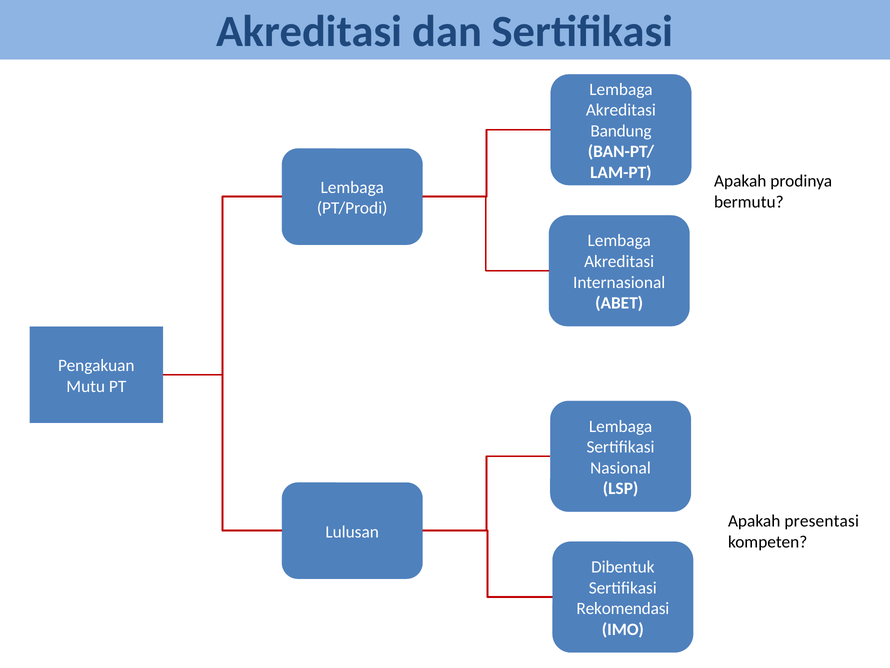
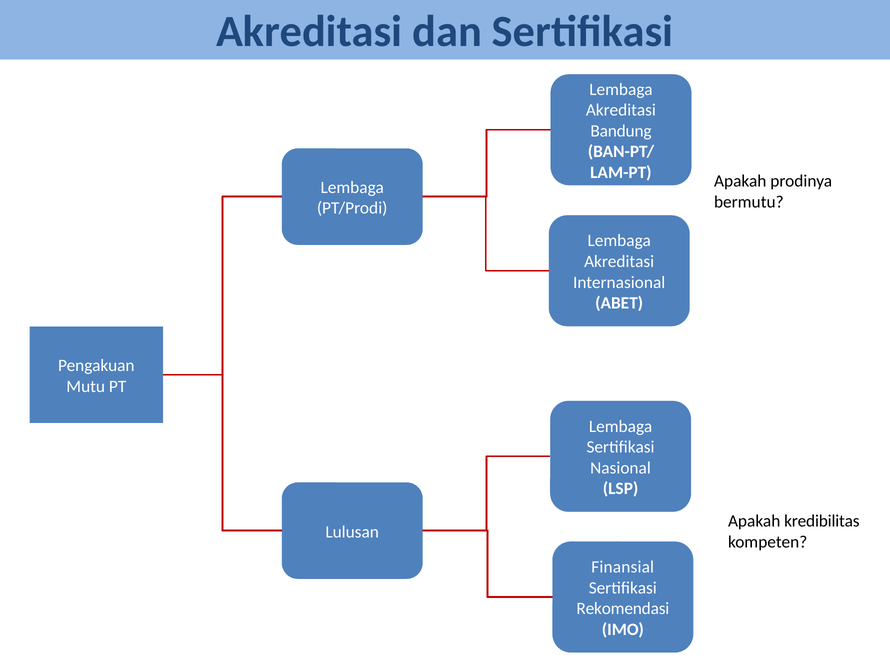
presentasi: presentasi -> kredibilitas
Dibentuk: Dibentuk -> Finansial
